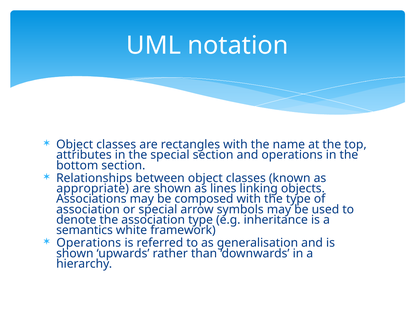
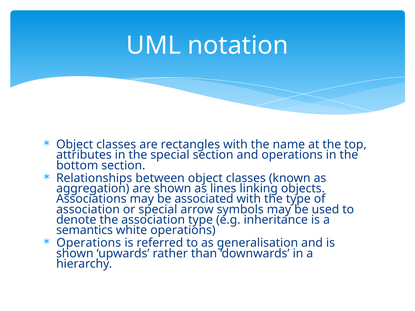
appropriate: appropriate -> aggregation
composed: composed -> associated
white framework: framework -> operations
